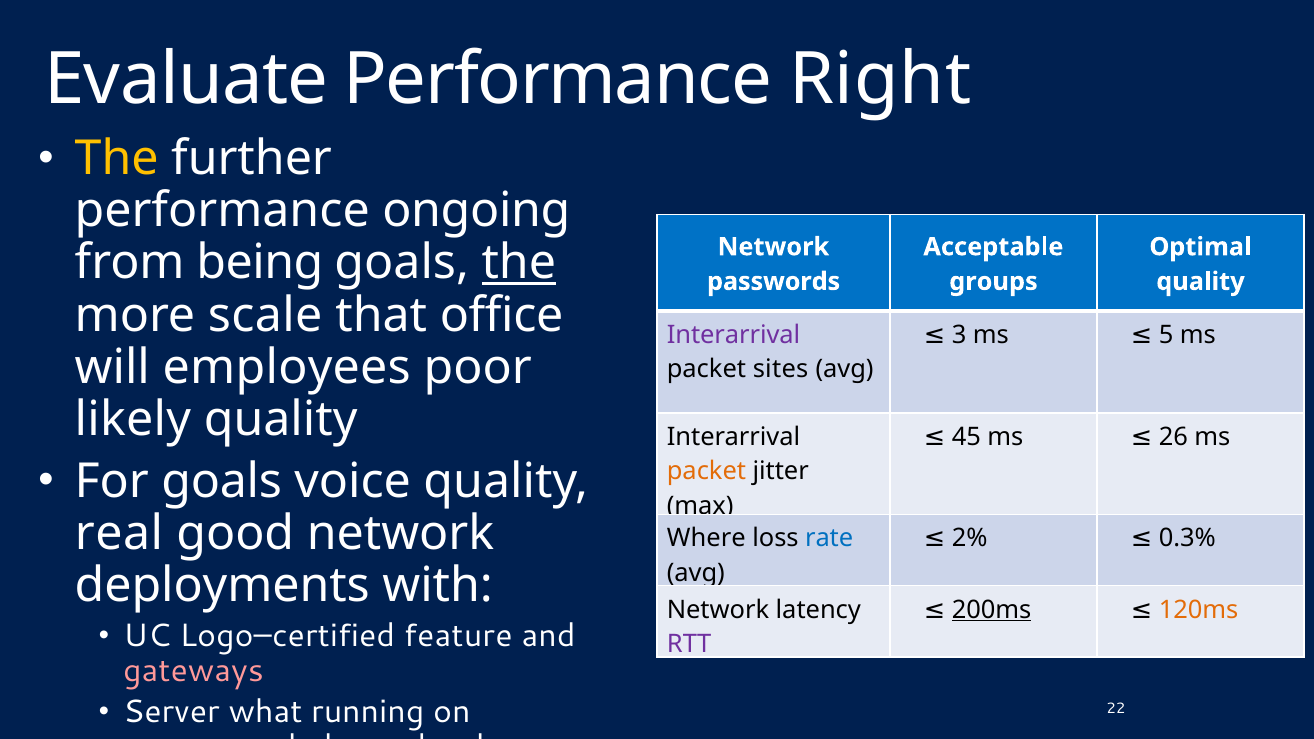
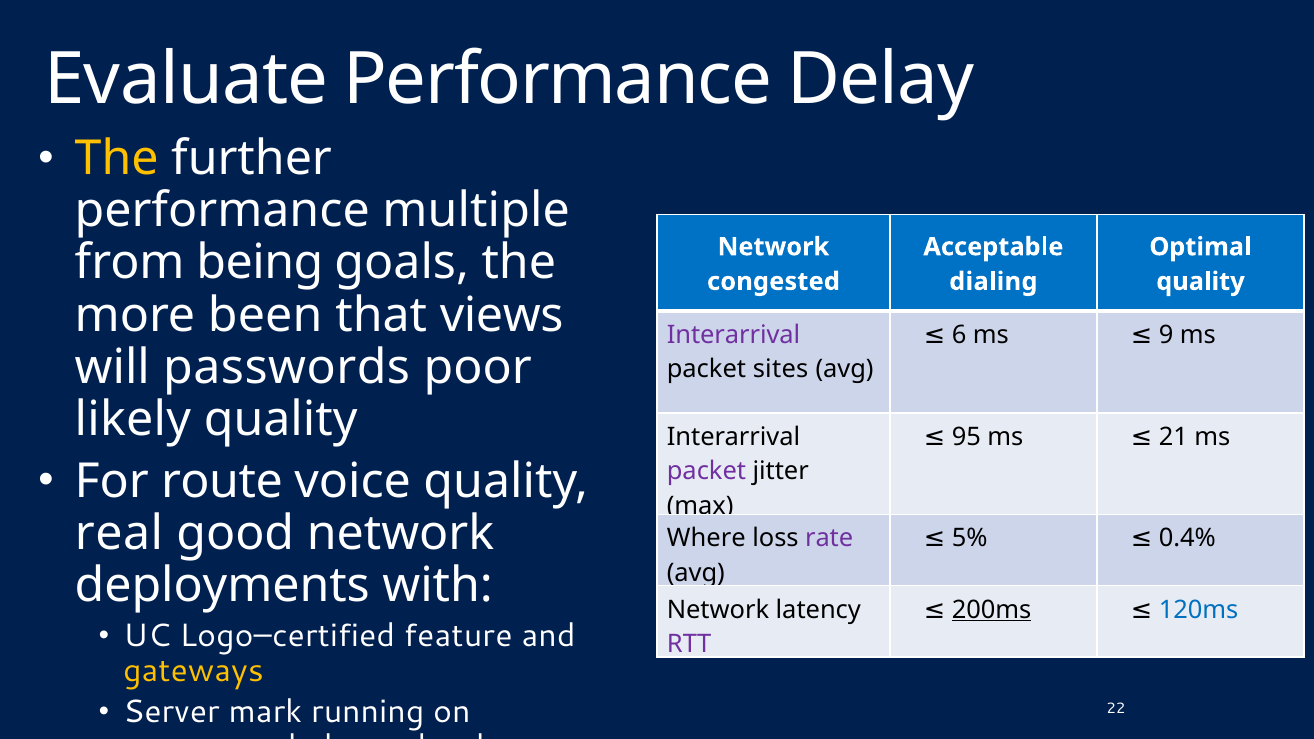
Right: Right -> Delay
ongoing: ongoing -> multiple
the at (519, 263) underline: present -> none
passwords: passwords -> congested
groups: groups -> dialing
scale: scale -> been
office: office -> views
3: 3 -> 6
5: 5 -> 9
employees: employees -> passwords
45: 45 -> 95
26: 26 -> 21
For goals: goals -> route
packet at (706, 471) colour: orange -> purple
2%: 2% -> 5%
0.3%: 0.3% -> 0.4%
rate colour: blue -> purple
120ms colour: orange -> blue
gateways colour: pink -> yellow
what: what -> mark
